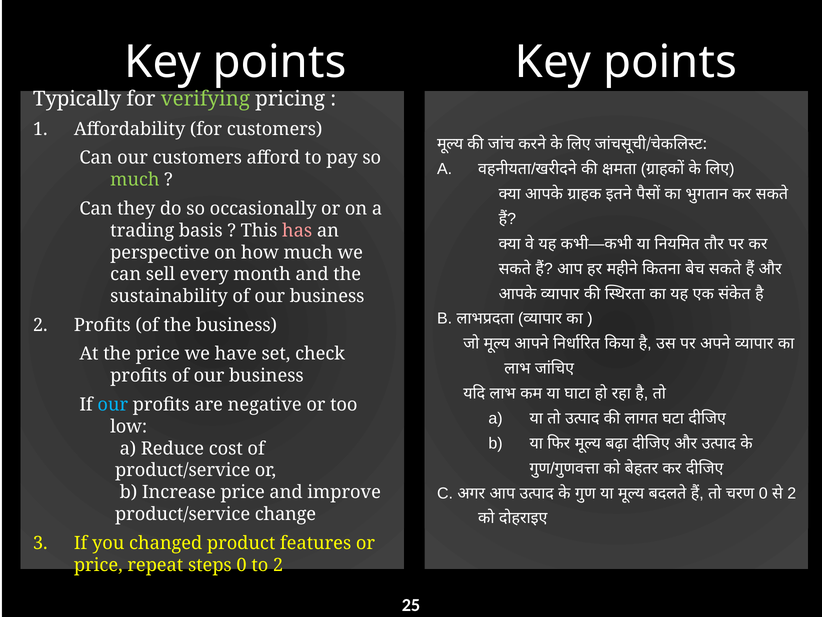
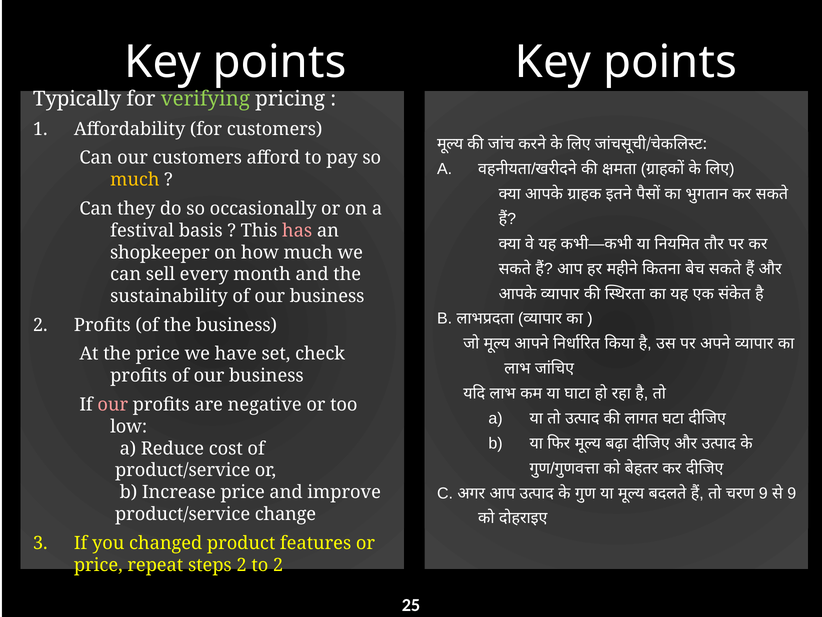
much at (135, 180) colour: light green -> yellow
trading: trading -> festival
perspective: perspective -> shopkeeper
our at (113, 404) colour: light blue -> pink
0 at (763, 493): 0 -> 9
2 at (792, 493): 2 -> 9
steps 0: 0 -> 2
